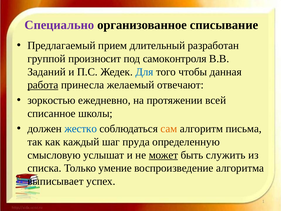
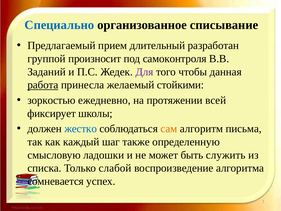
Специально colour: purple -> blue
Для colour: blue -> purple
отвечают: отвечают -> стойкими
списанное: списанное -> фиксирует
пруда: пруда -> также
услышат: услышат -> ладошки
может underline: present -> none
умение: умение -> слабой
выписывает: выписывает -> сомневается
